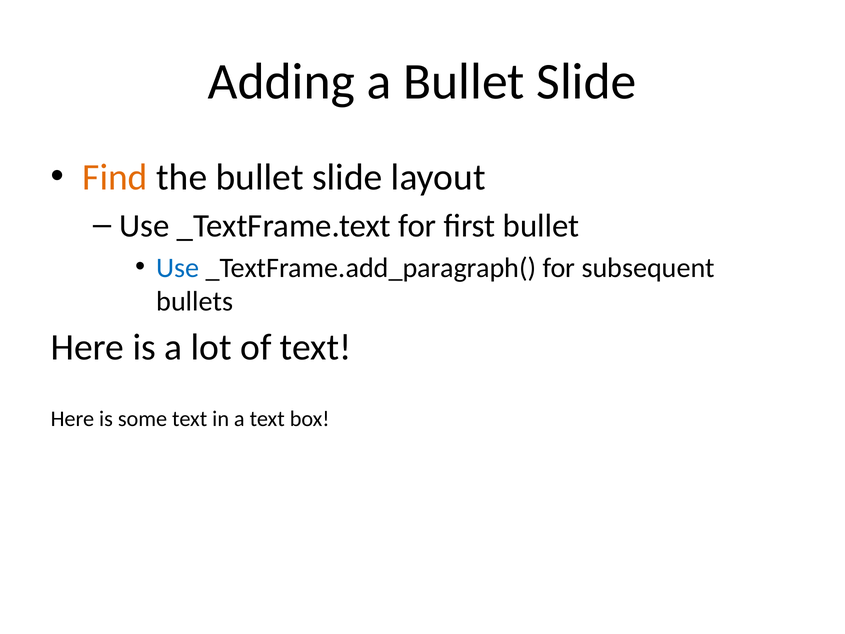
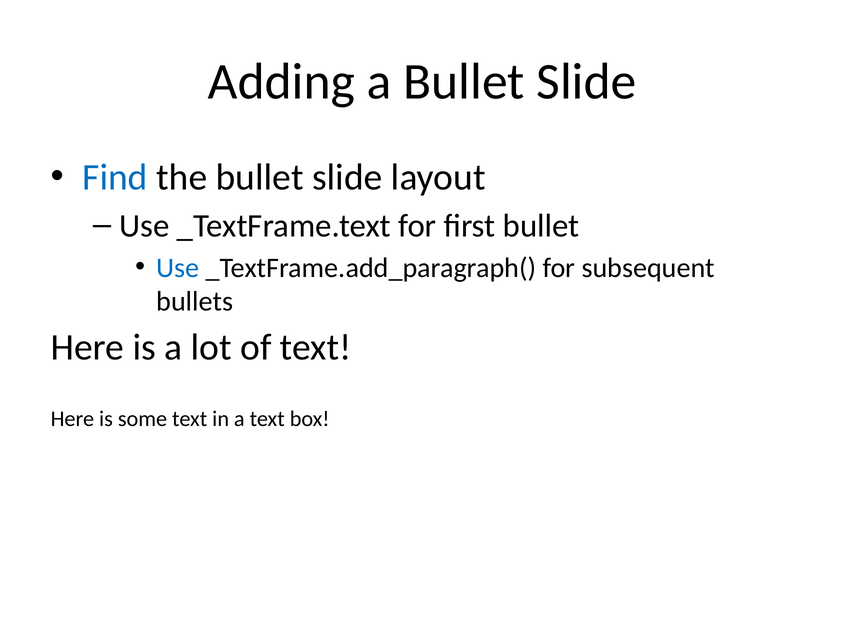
Find colour: orange -> blue
